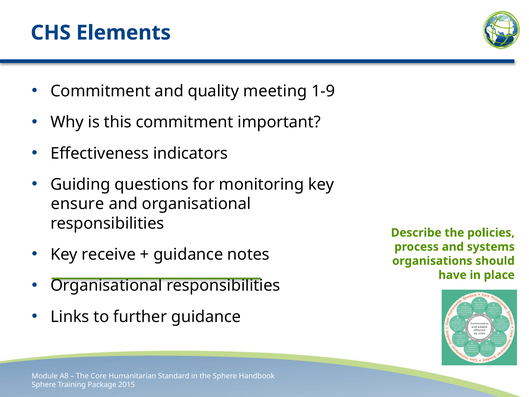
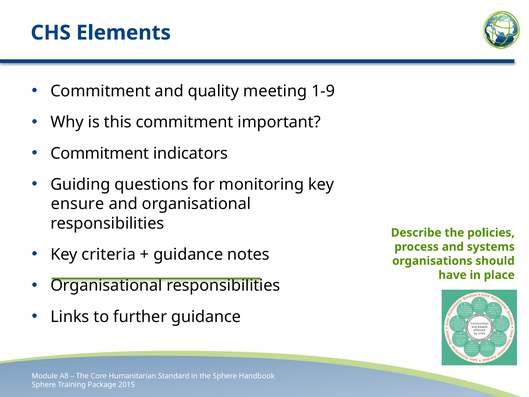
Effectiveness at (100, 153): Effectiveness -> Commitment
receive: receive -> criteria
